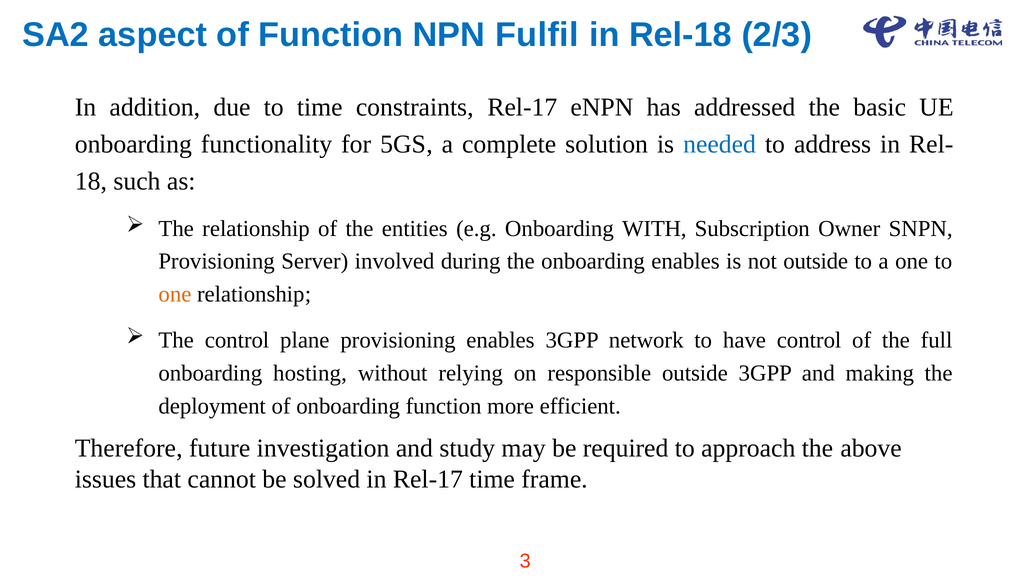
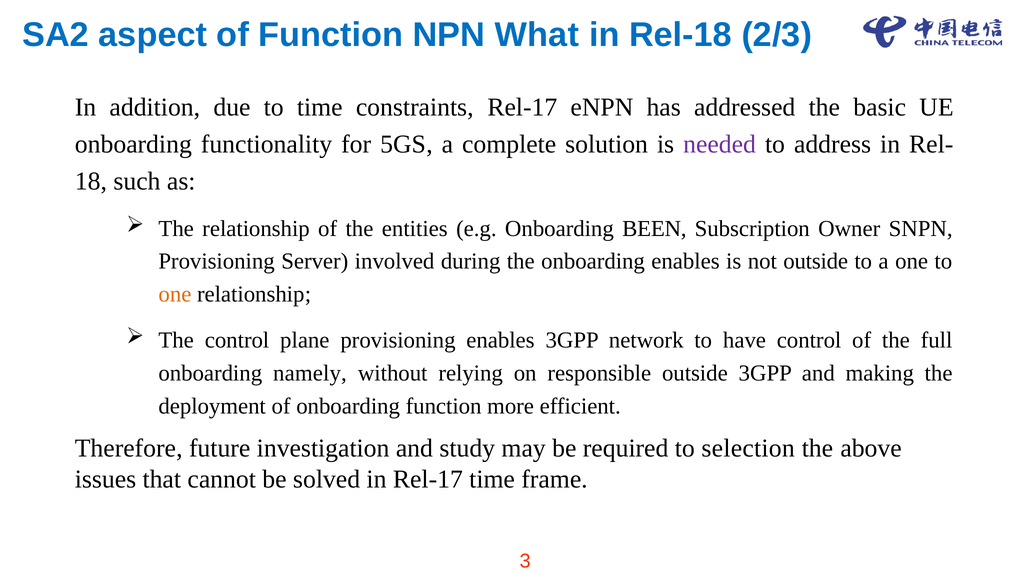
Fulfil: Fulfil -> What
needed colour: blue -> purple
WITH: WITH -> BEEN
hosting: hosting -> namely
approach: approach -> selection
